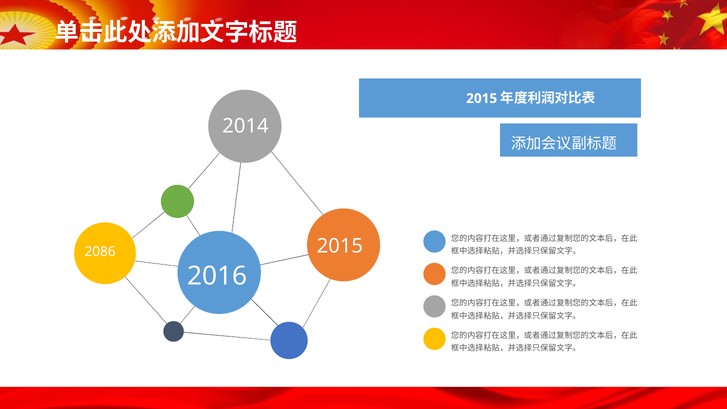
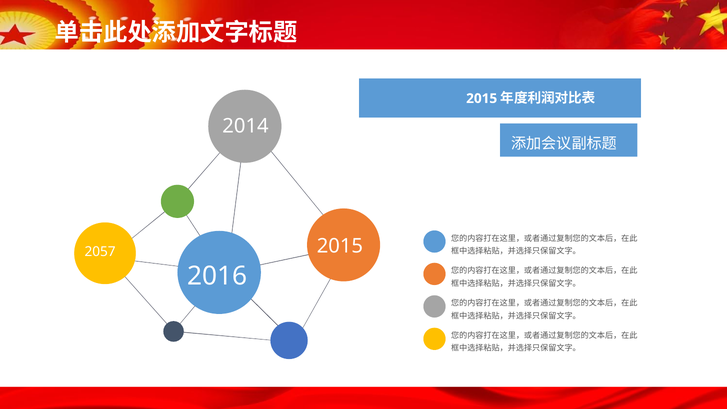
2086: 2086 -> 2057
